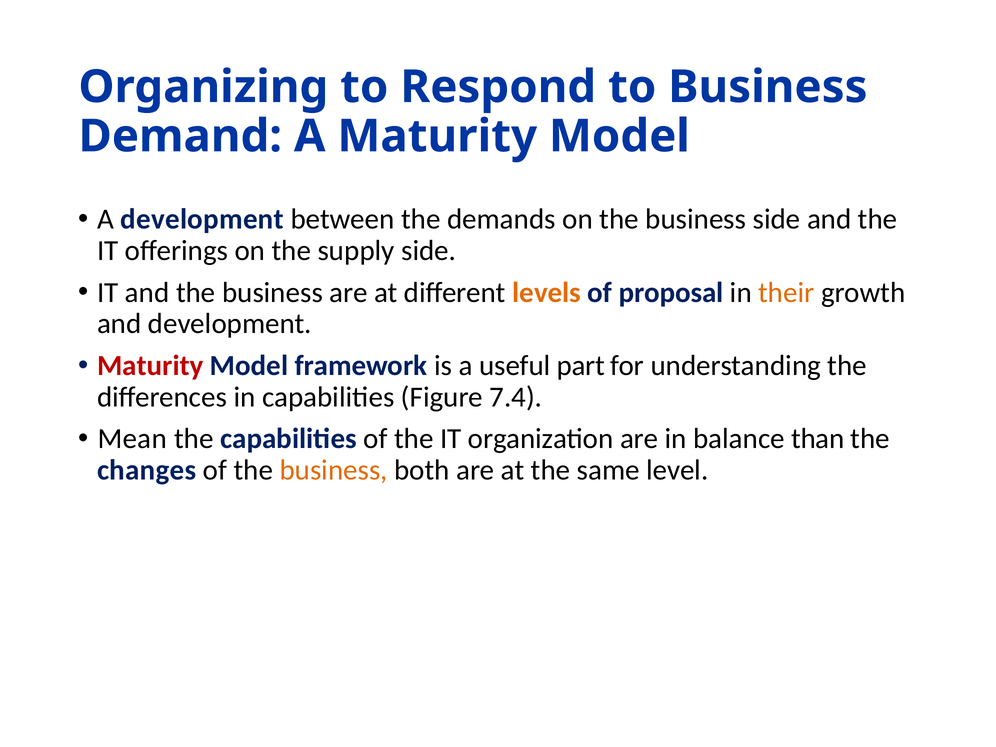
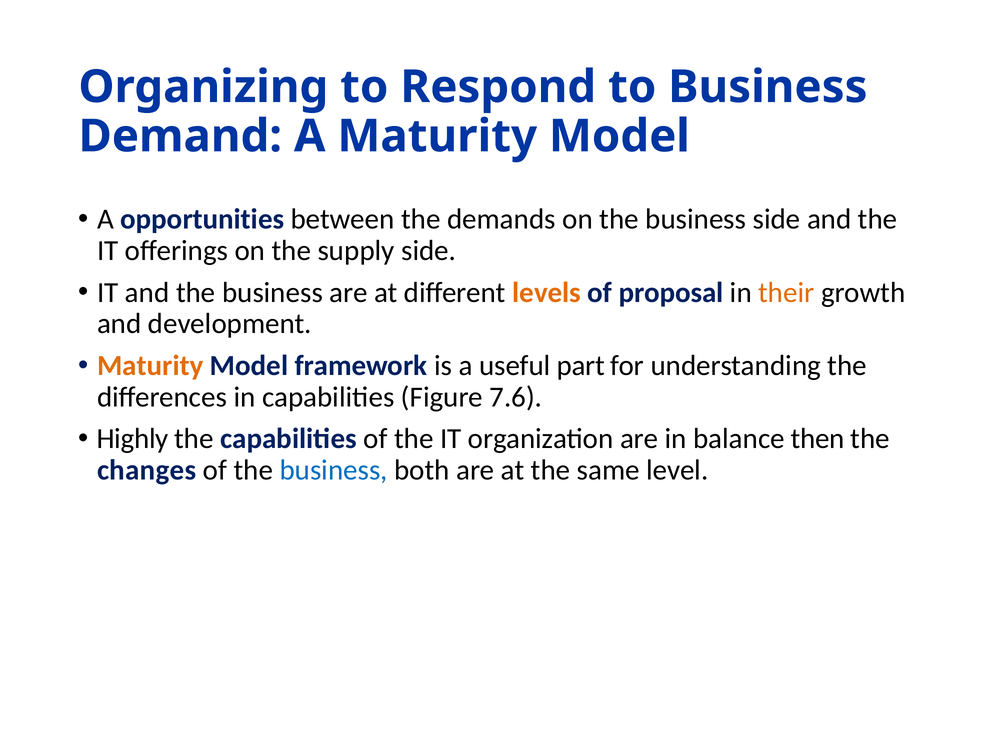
A development: development -> opportunities
Maturity at (150, 366) colour: red -> orange
7.4: 7.4 -> 7.6
Mean: Mean -> Highly
than: than -> then
business at (334, 470) colour: orange -> blue
